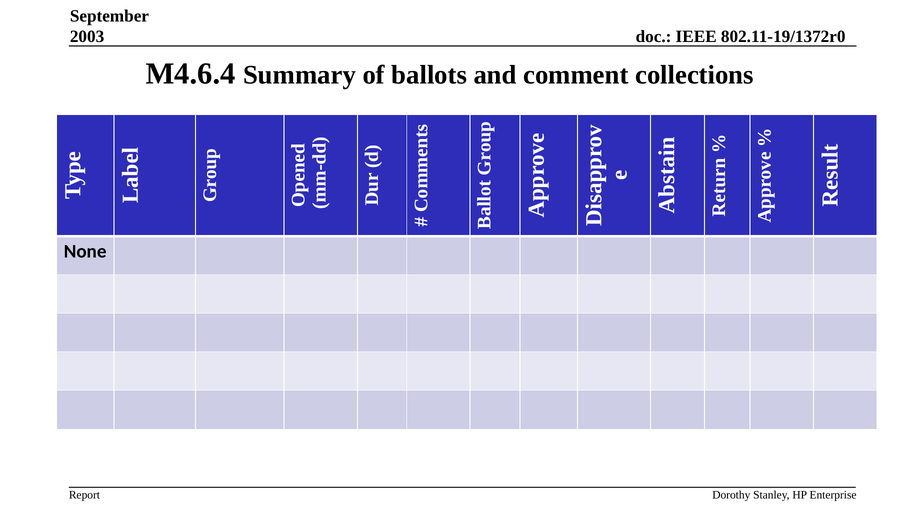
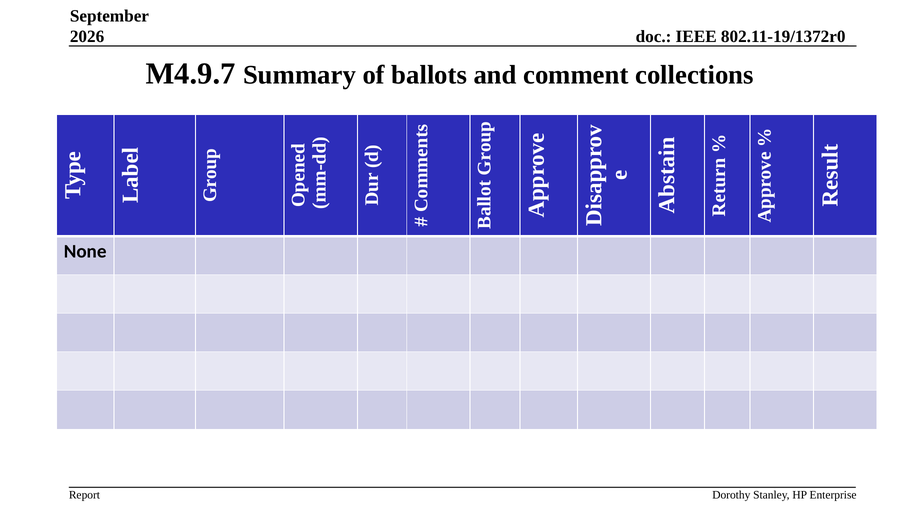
2003: 2003 -> 2026
M4.6.4: M4.6.4 -> M4.9.7
